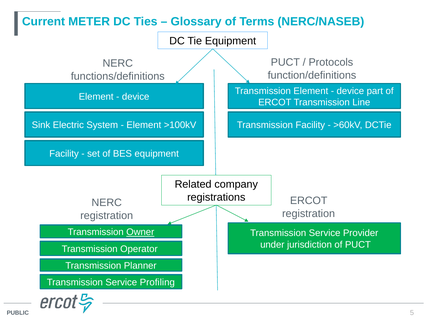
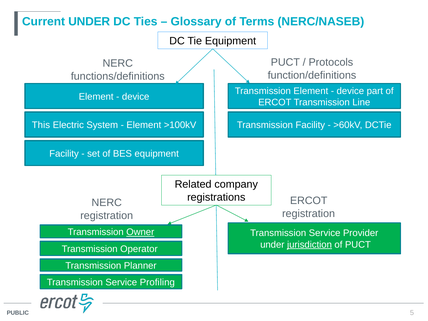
Current METER: METER -> UNDER
Sink: Sink -> This
jurisdiction underline: none -> present
